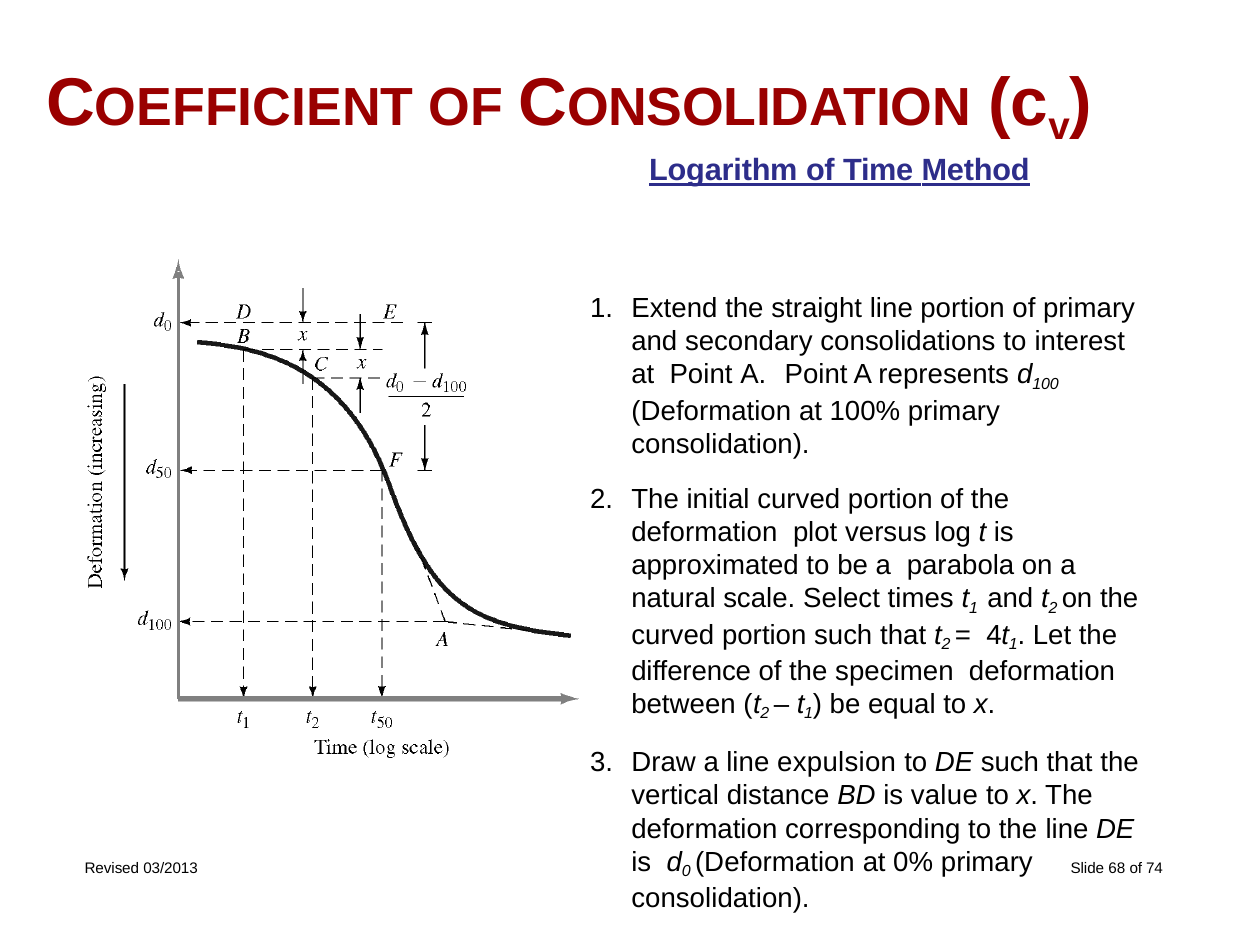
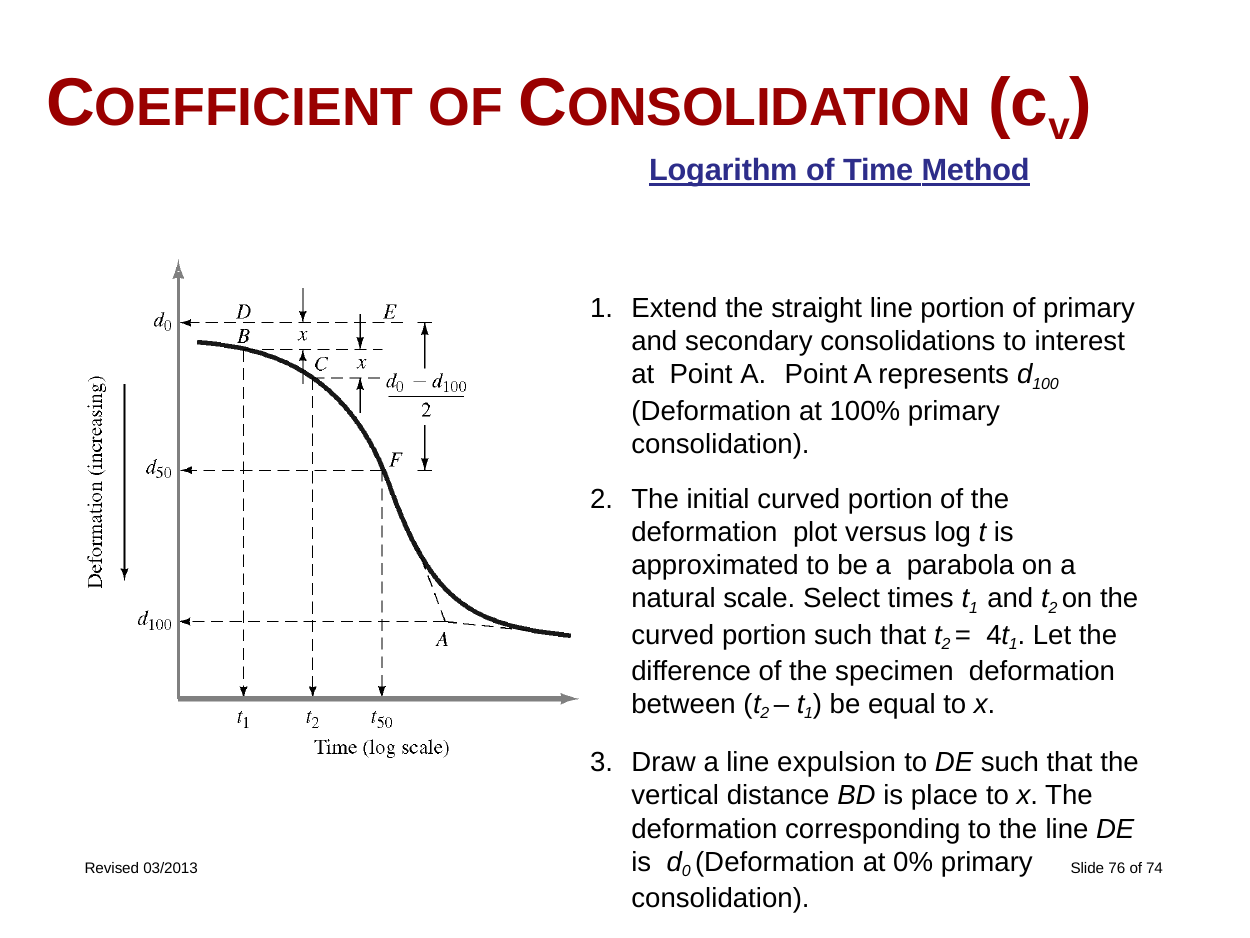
value: value -> place
68: 68 -> 76
